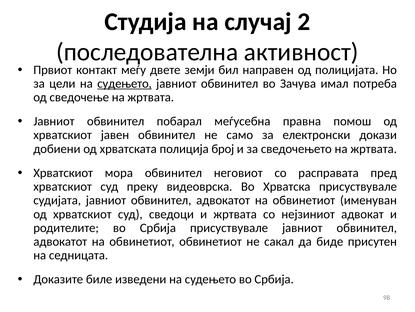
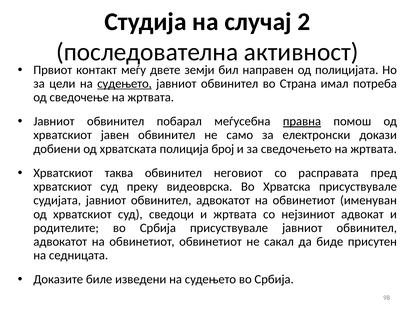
Зачува: Зачува -> Страна
правна underline: none -> present
мора: мора -> таква
